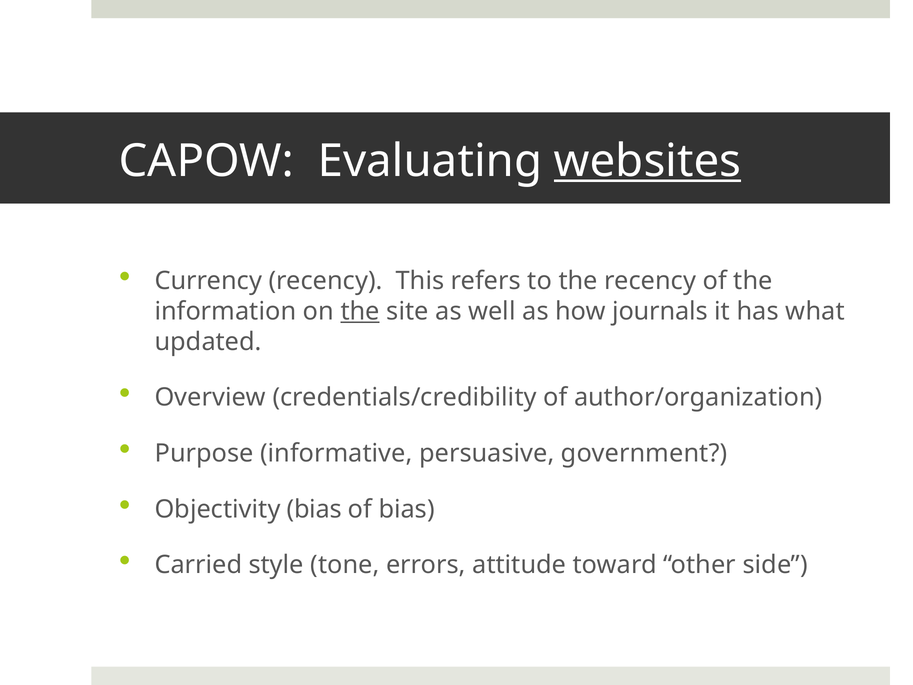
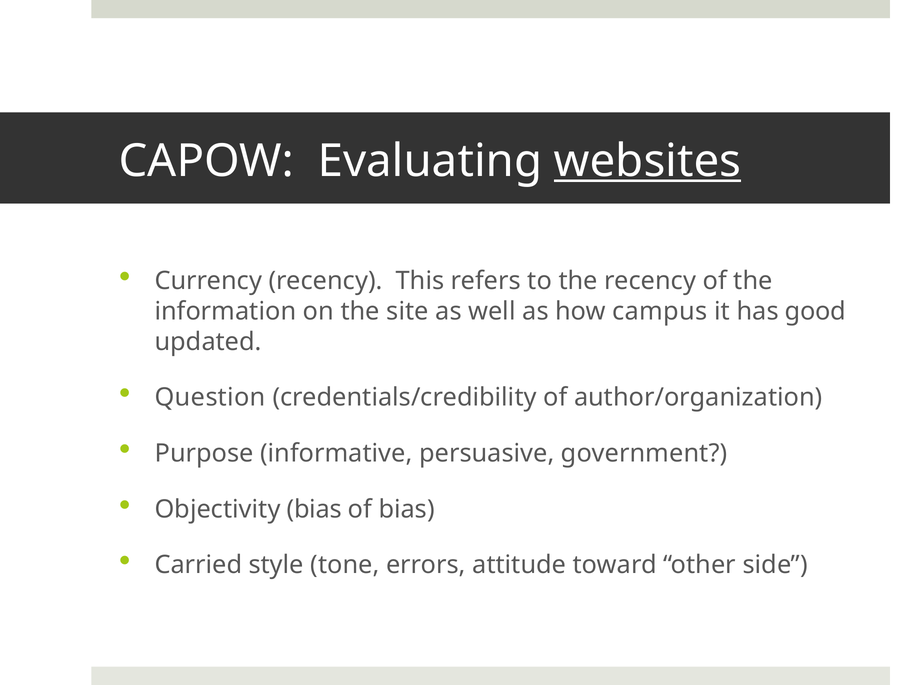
the at (360, 311) underline: present -> none
journals: journals -> campus
what: what -> good
Overview: Overview -> Question
